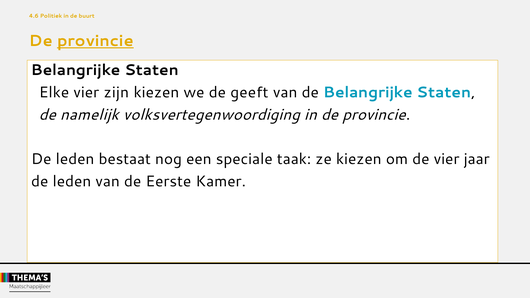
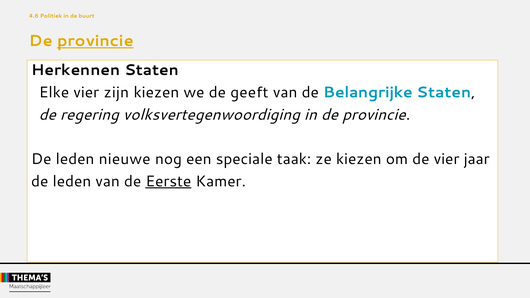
Belangrijke at (76, 70): Belangrijke -> Herkennen
namelijk: namelijk -> regering
bestaat: bestaat -> nieuwe
Eerste underline: none -> present
